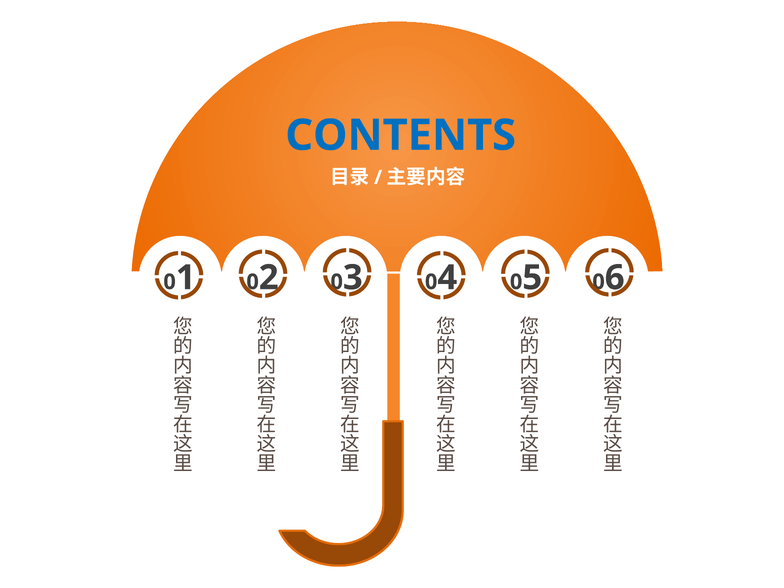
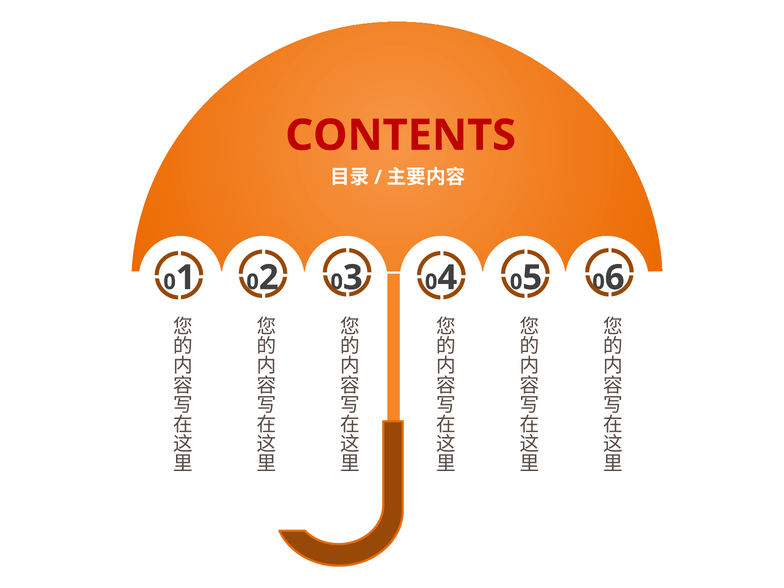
CONTENTS colour: blue -> red
